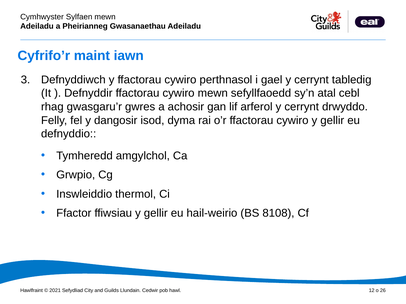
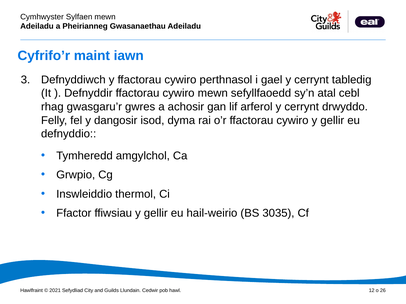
8108: 8108 -> 3035
